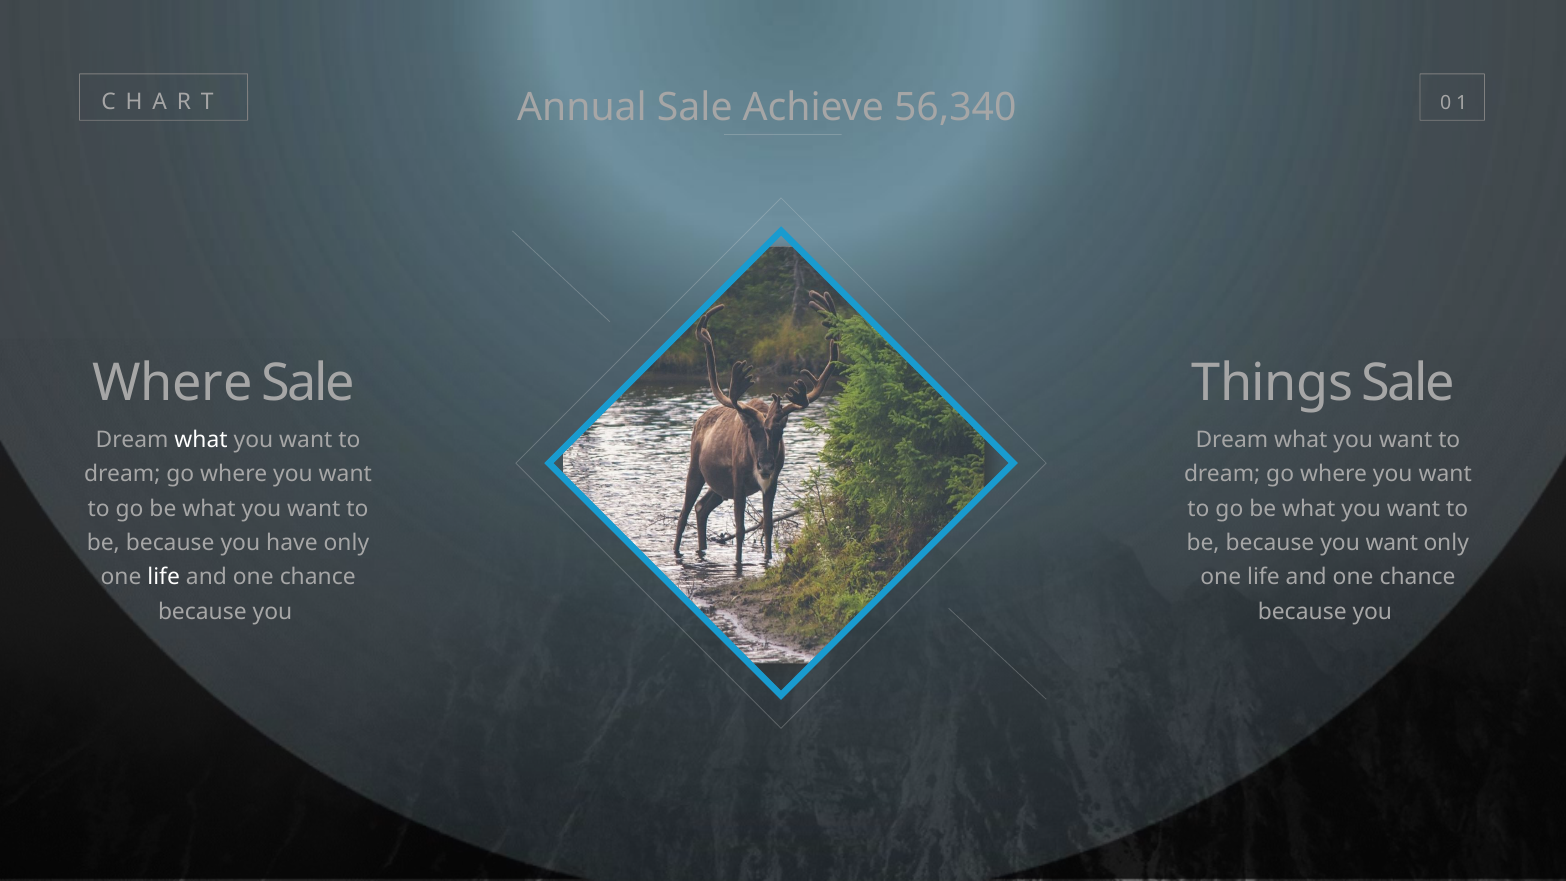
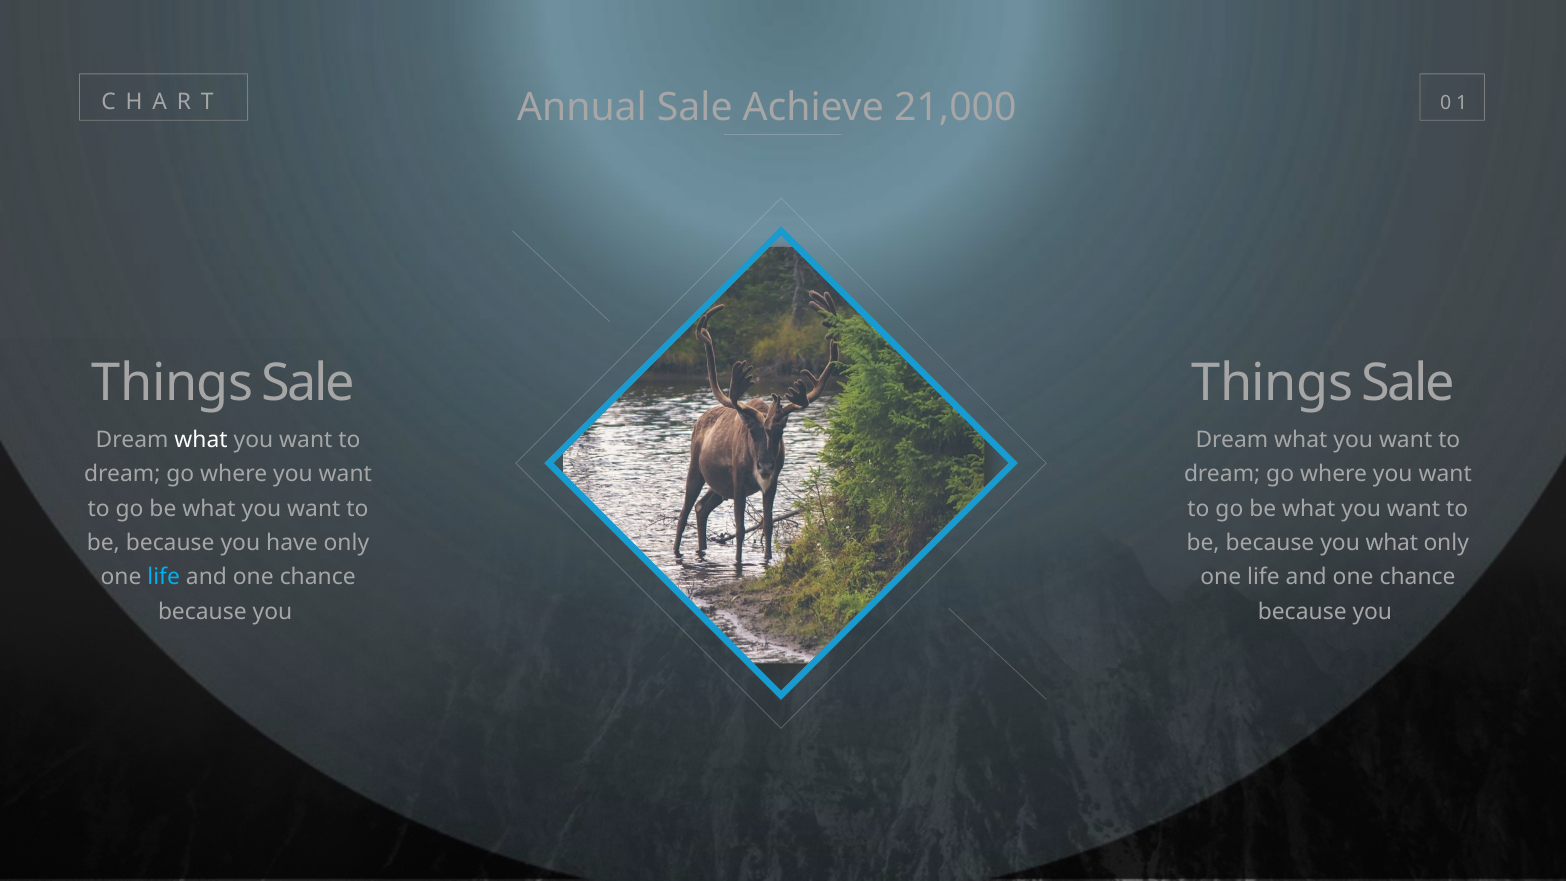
56,340: 56,340 -> 21,000
Where at (172, 383): Where -> Things
because you want: want -> what
life at (164, 577) colour: white -> light blue
